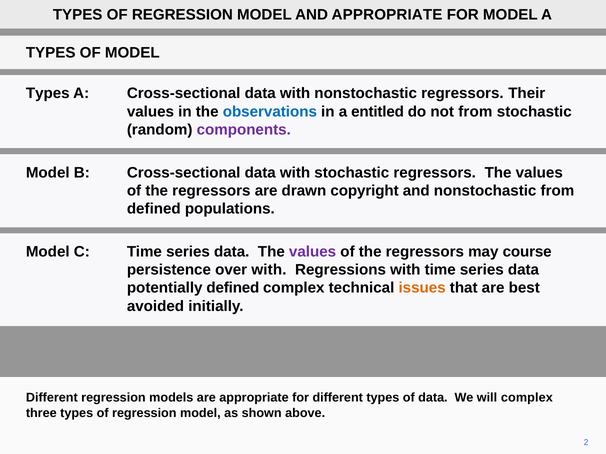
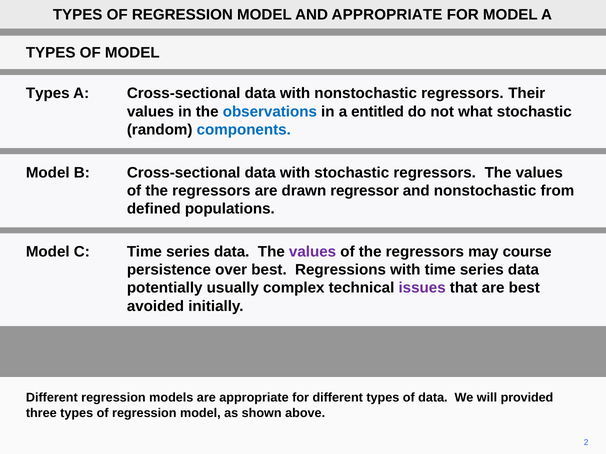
not from: from -> what
components colour: purple -> blue
copyright: copyright -> regressor
over with: with -> best
potentially defined: defined -> usually
issues colour: orange -> purple
will complex: complex -> provided
